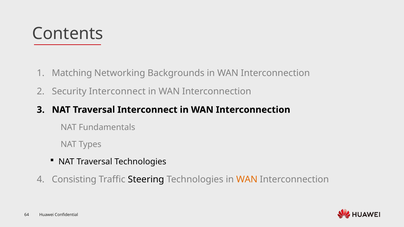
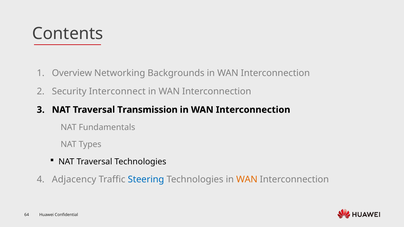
Matching: Matching -> Overview
Traversal Interconnect: Interconnect -> Transmission
Consisting: Consisting -> Adjacency
Steering colour: black -> blue
